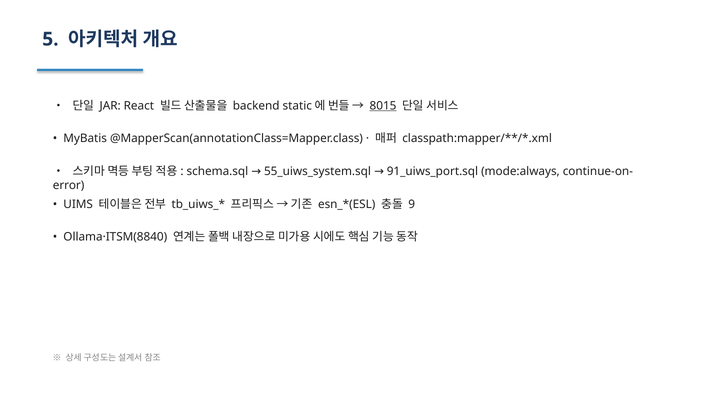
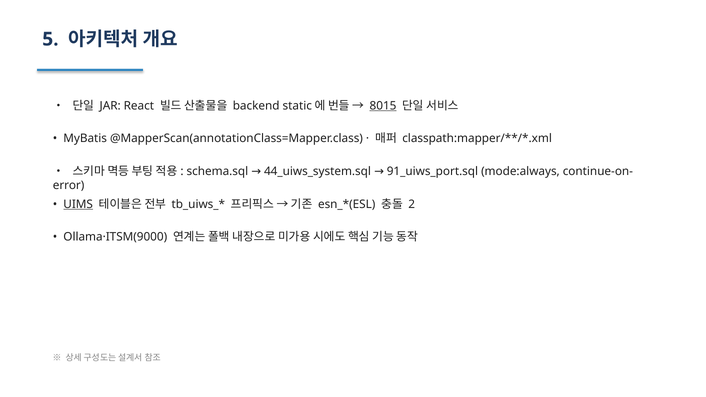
55_uiws_system.sql: 55_uiws_system.sql -> 44_uiws_system.sql
UIMS underline: none -> present
9: 9 -> 2
Ollama·ITSM(8840: Ollama·ITSM(8840 -> Ollama·ITSM(9000
